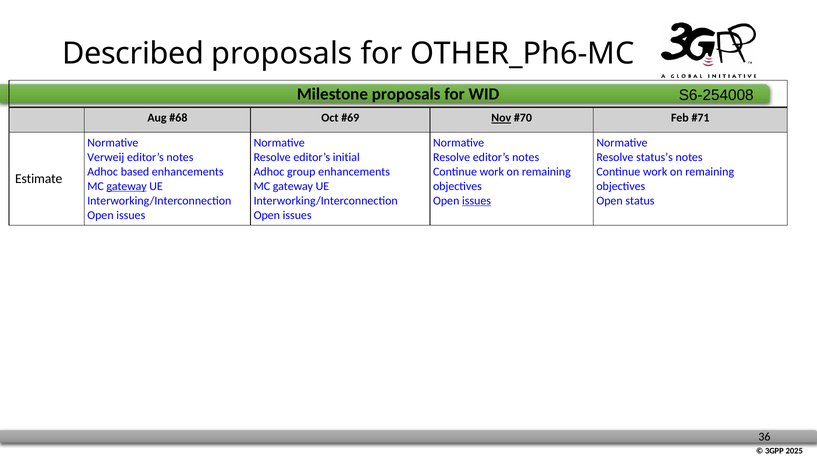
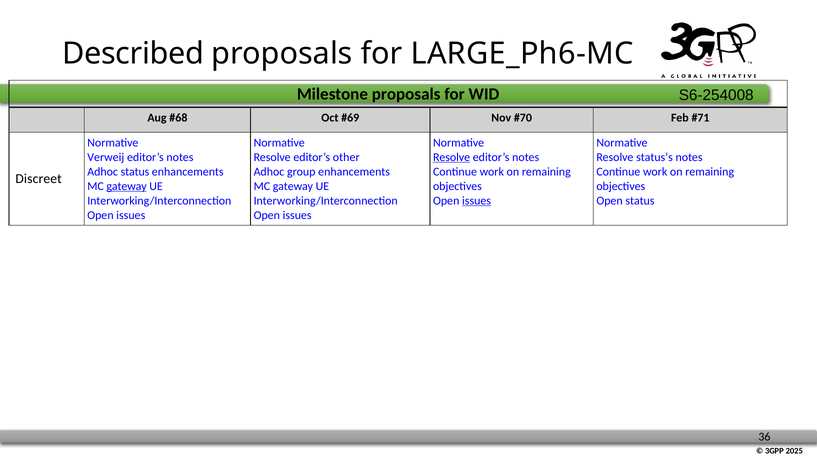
OTHER_Ph6-MC: OTHER_Ph6-MC -> LARGE_Ph6-MC
Nov underline: present -> none
initial: initial -> other
Resolve at (452, 157) underline: none -> present
Adhoc based: based -> status
Estimate: Estimate -> Discreet
